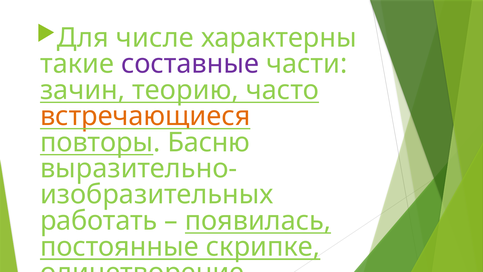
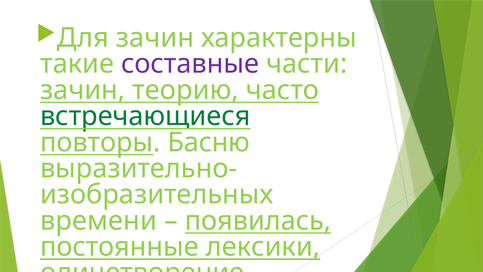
Для числе: числе -> зачин
встречающиеся colour: orange -> green
работать: работать -> времени
скрипке: скрипке -> лексики
